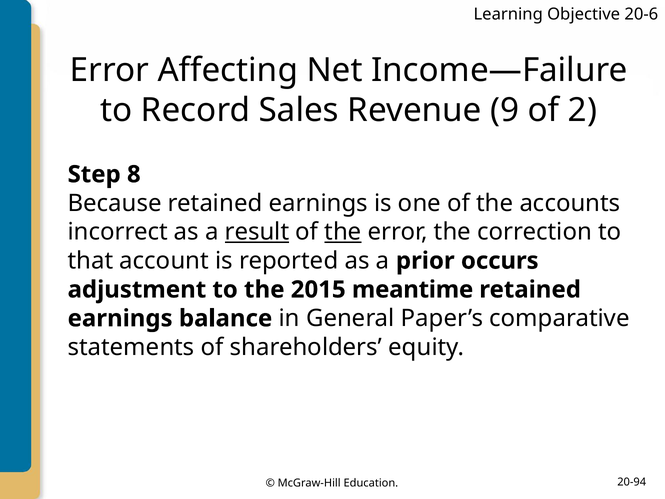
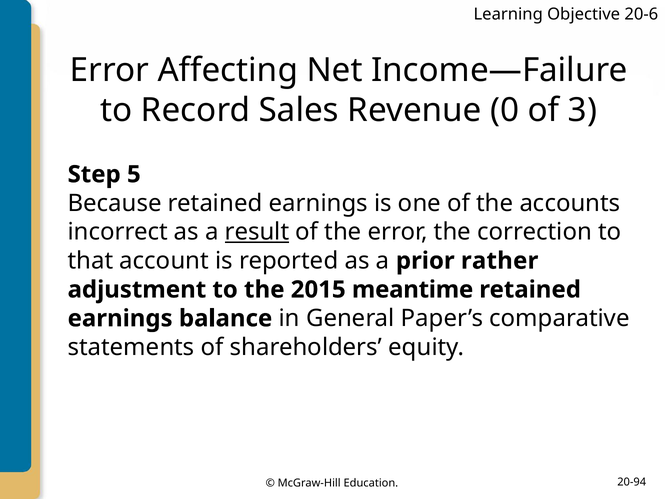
9: 9 -> 0
2: 2 -> 3
8: 8 -> 5
the at (343, 232) underline: present -> none
occurs: occurs -> rather
